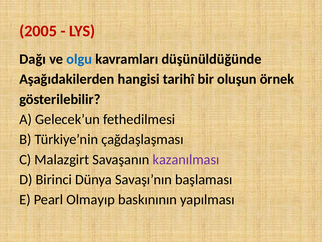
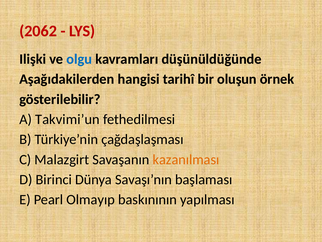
2005: 2005 -> 2062
Dağı: Dağı -> Ilişki
Gelecek’un: Gelecek’un -> Takvimi’un
kazanılması colour: purple -> orange
